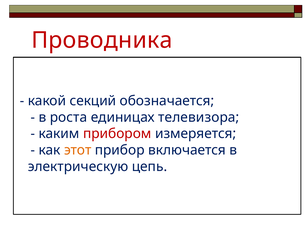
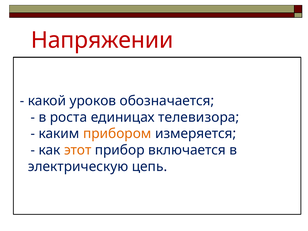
Проводника: Проводника -> Напряжении
секций: секций -> уроков
прибором colour: red -> orange
